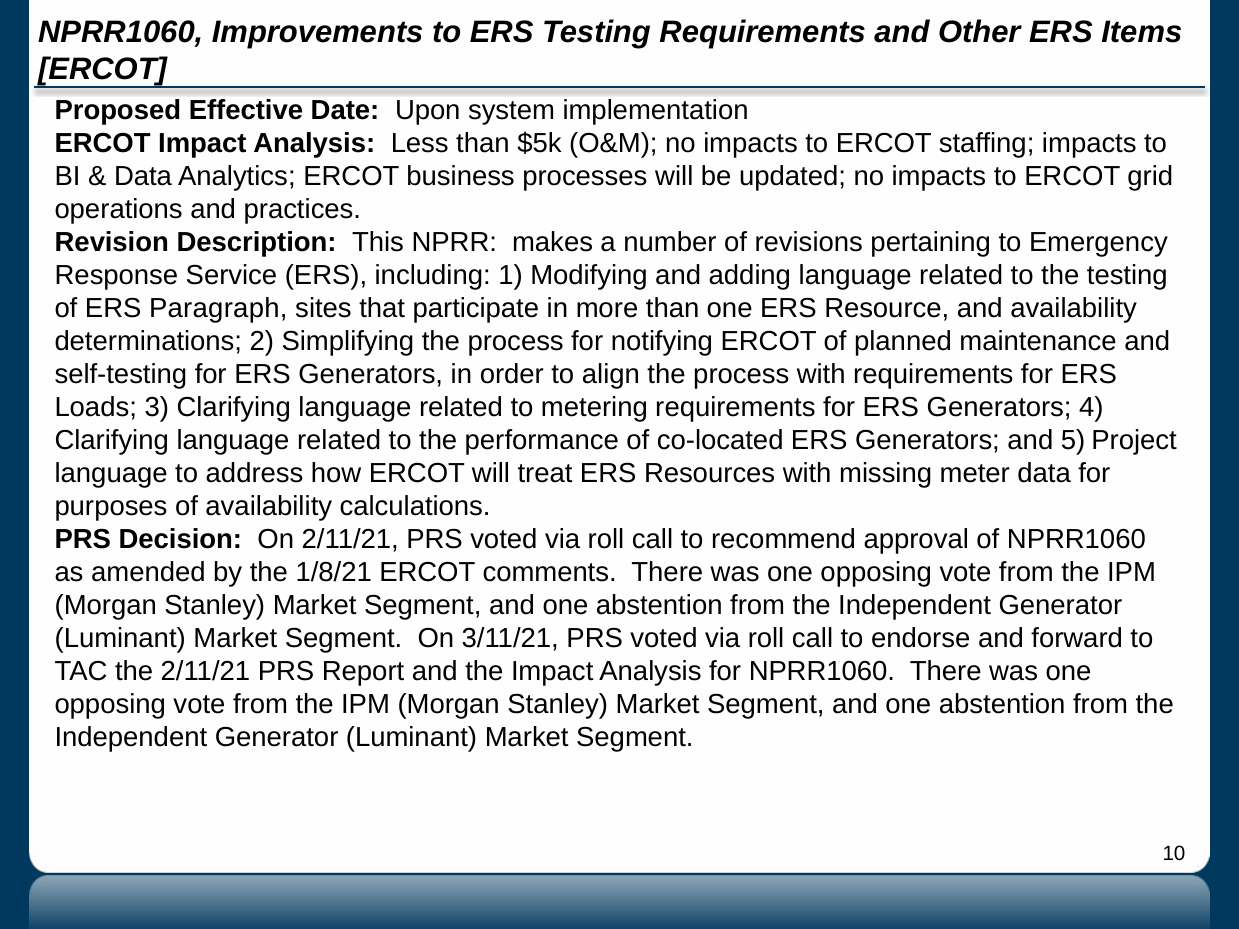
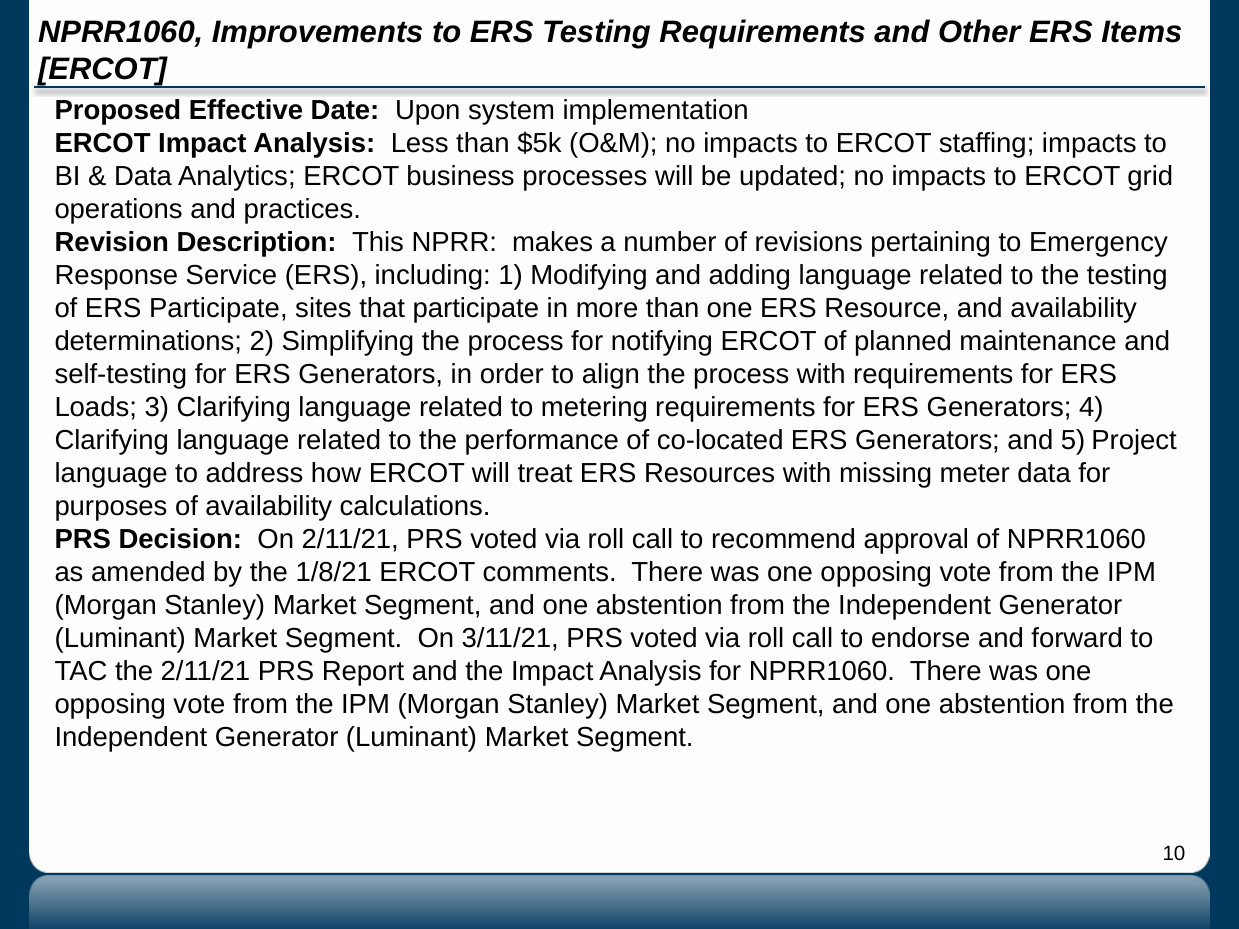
ERS Paragraph: Paragraph -> Participate
